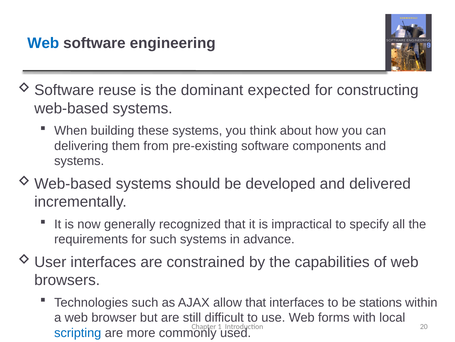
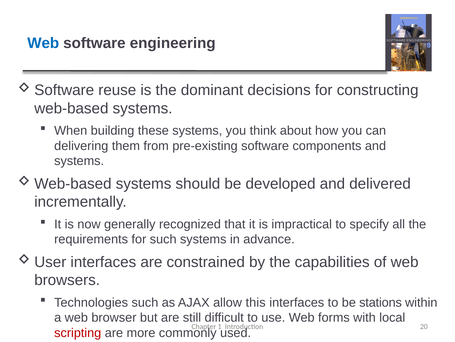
expected: expected -> decisions
allow that: that -> this
scripting colour: blue -> red
